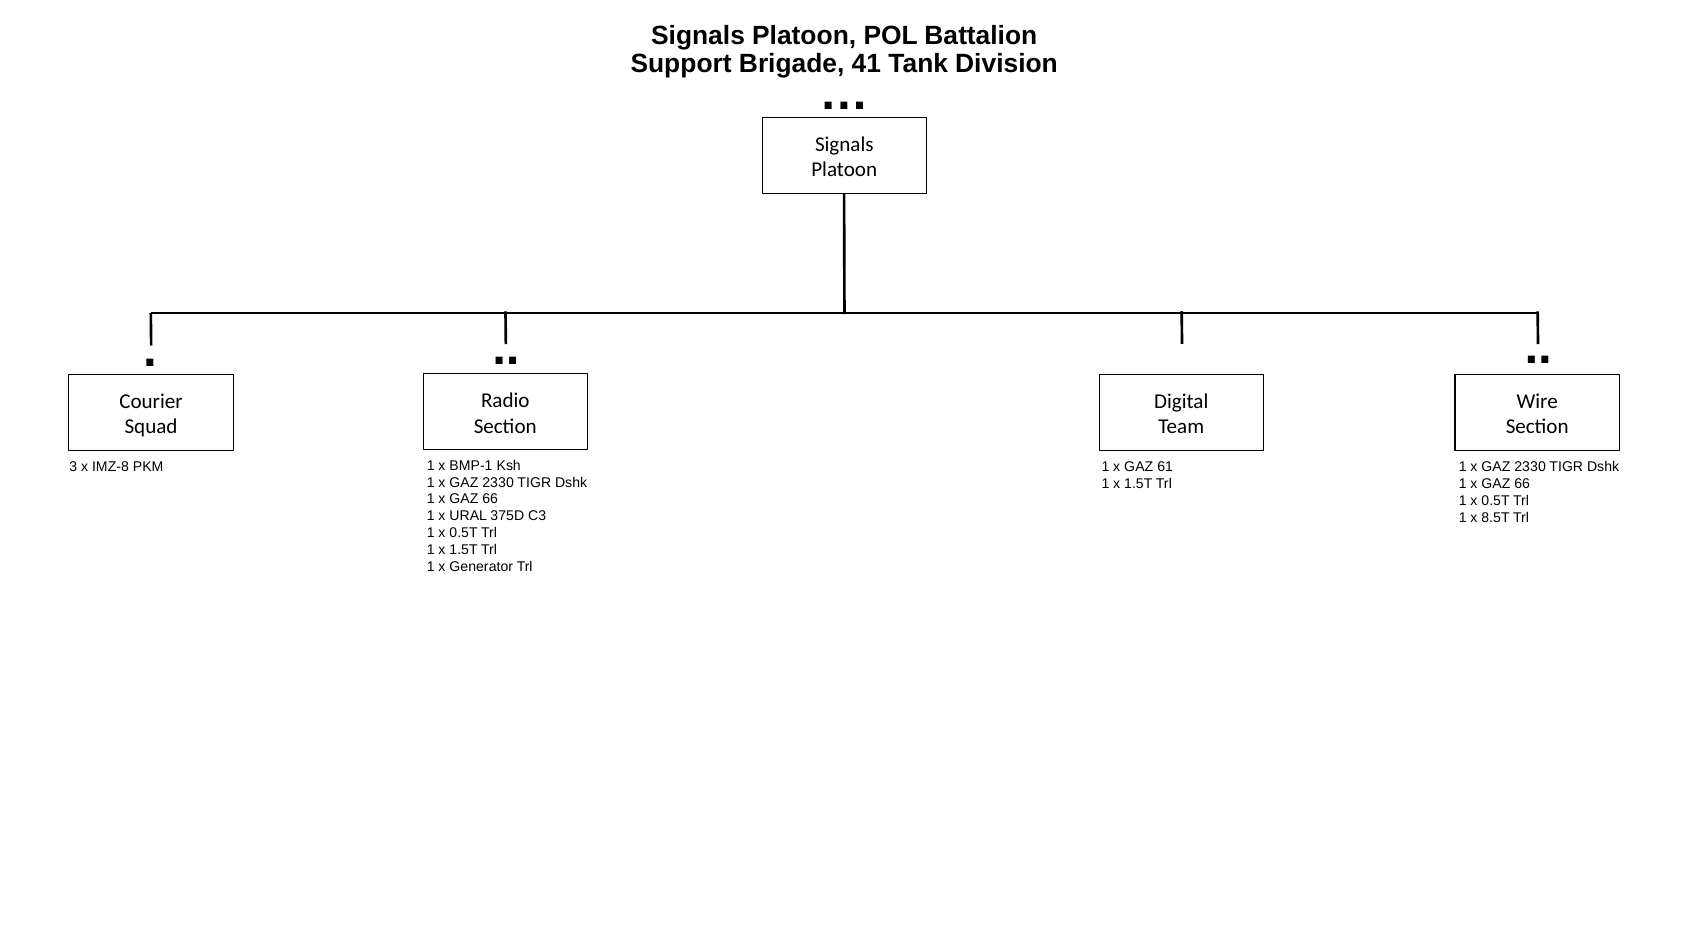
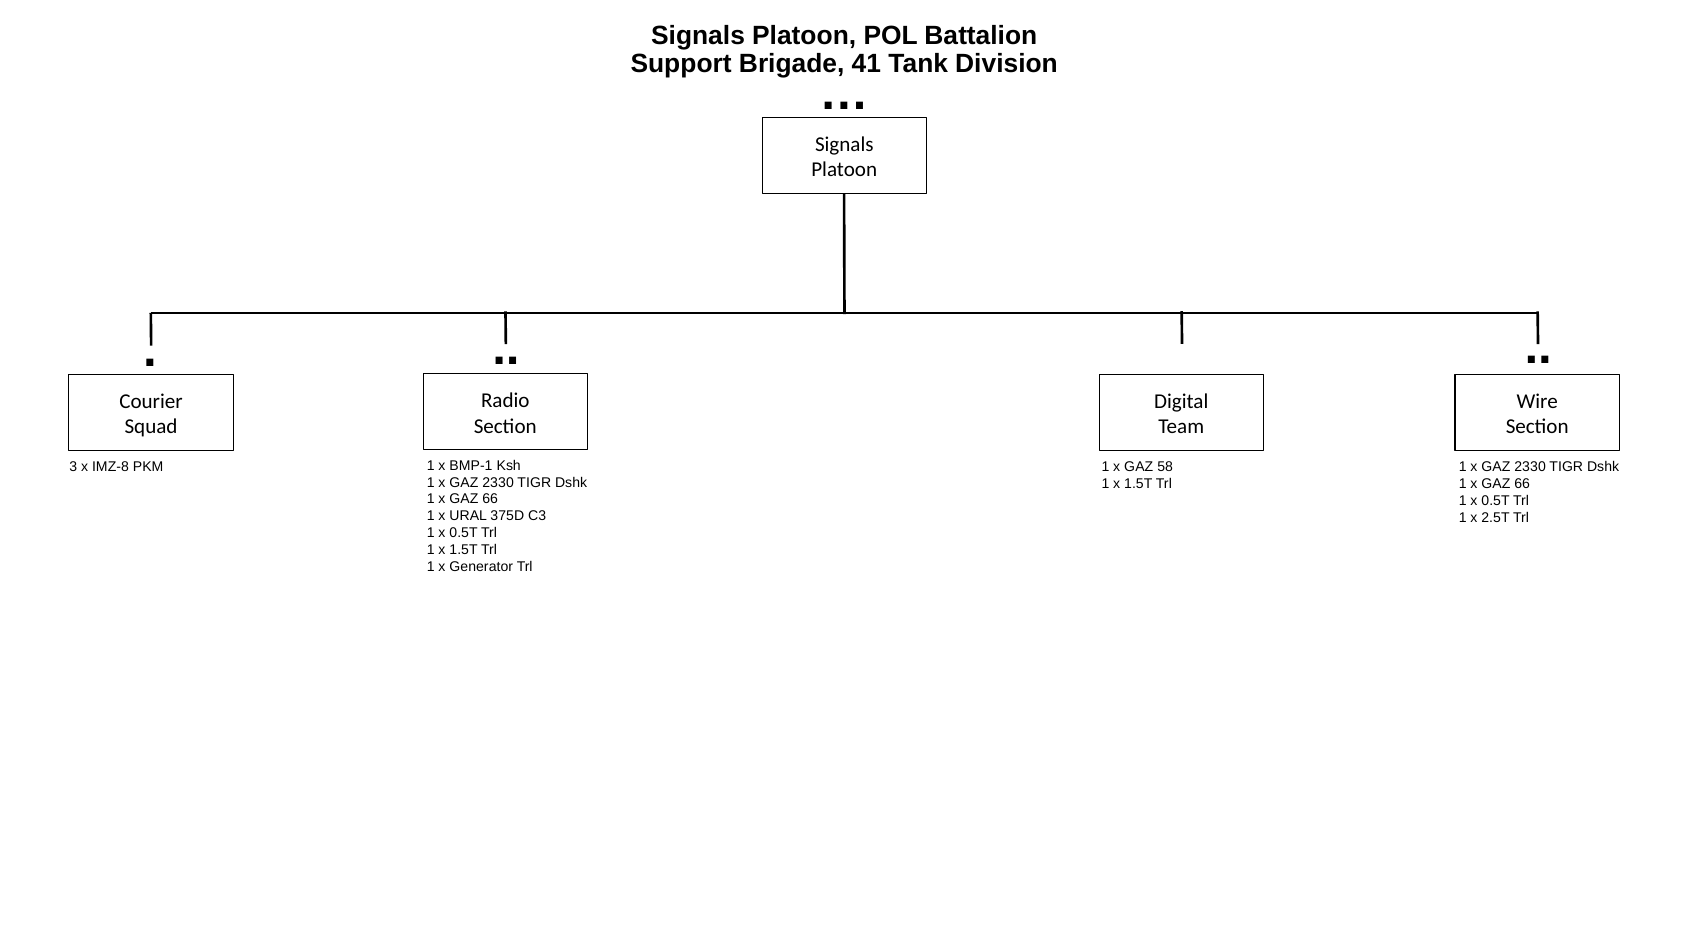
61: 61 -> 58
8.5T: 8.5T -> 2.5T
